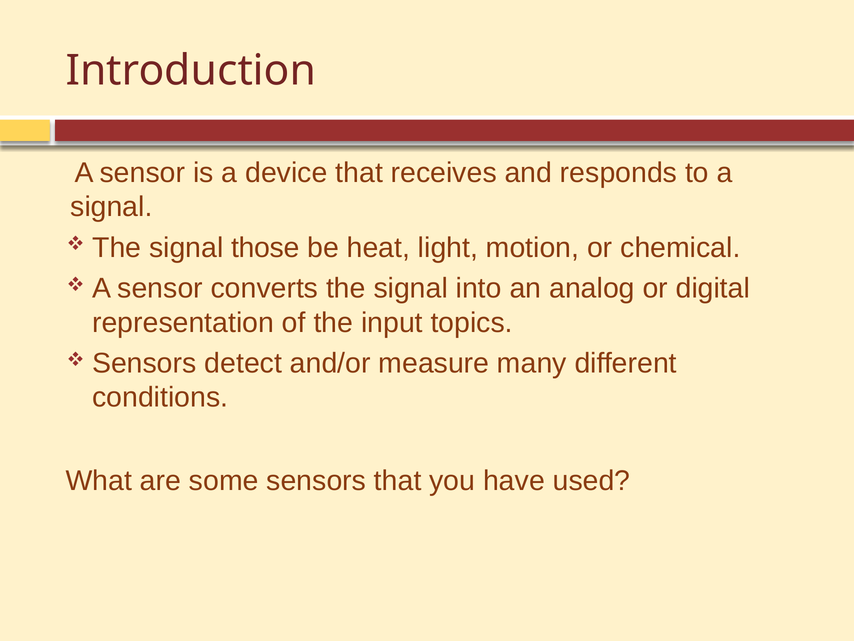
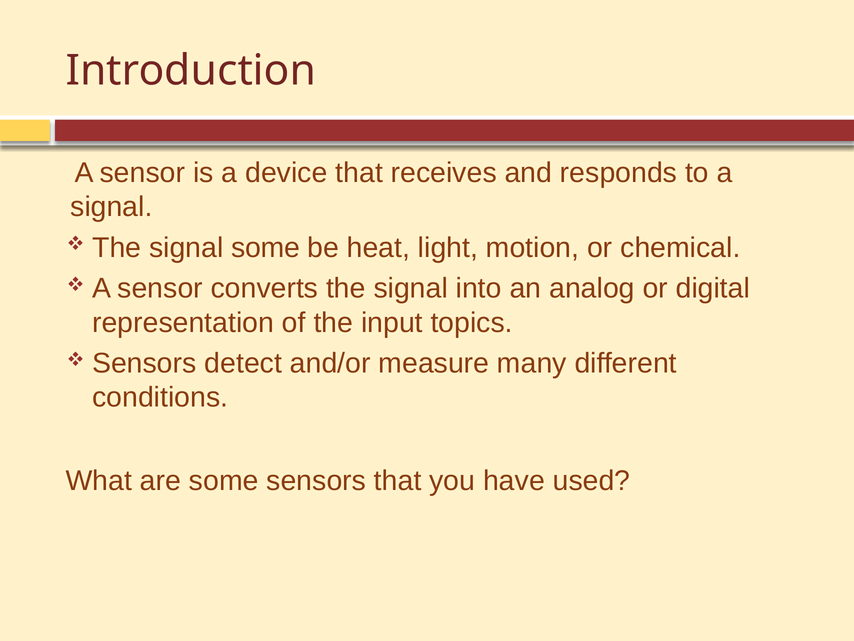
signal those: those -> some
